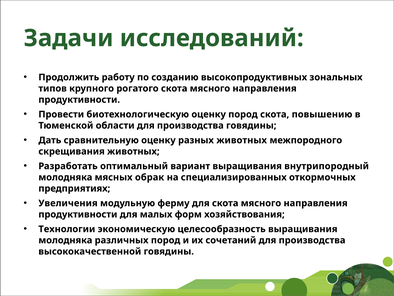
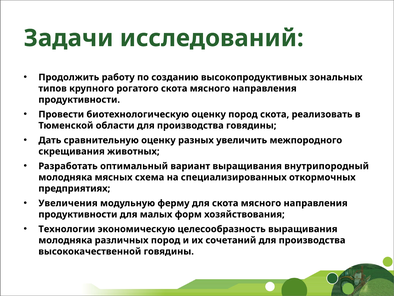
повышению: повышению -> реализовать
разных животных: животных -> увеличить
обрак: обрак -> схема
